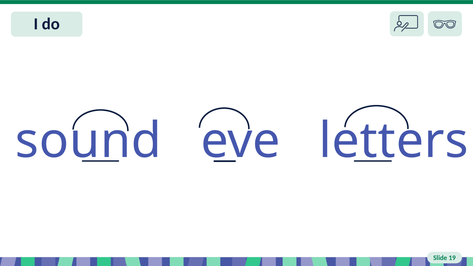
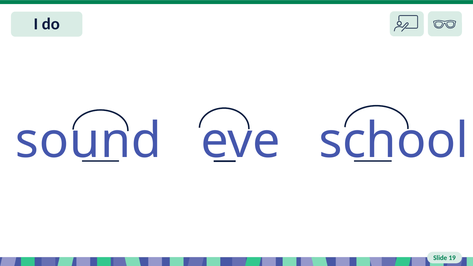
letters: letters -> school
